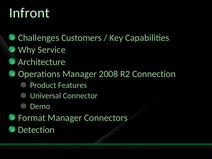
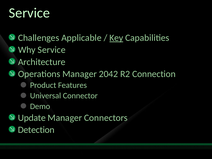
Infront at (29, 13): Infront -> Service
Customers: Customers -> Applicable
Key underline: none -> present
2008: 2008 -> 2042
Format: Format -> Update
